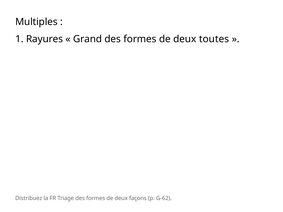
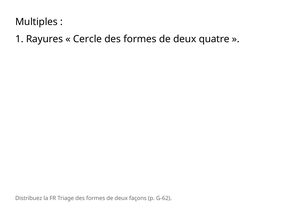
Grand: Grand -> Cercle
toutes: toutes -> quatre
